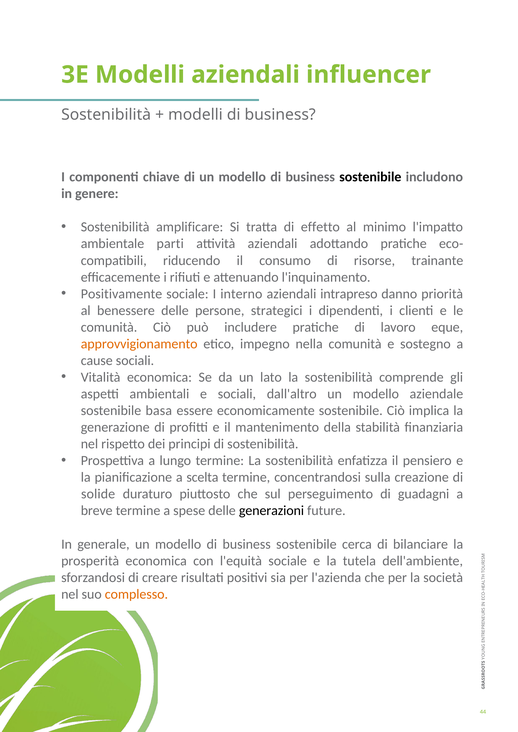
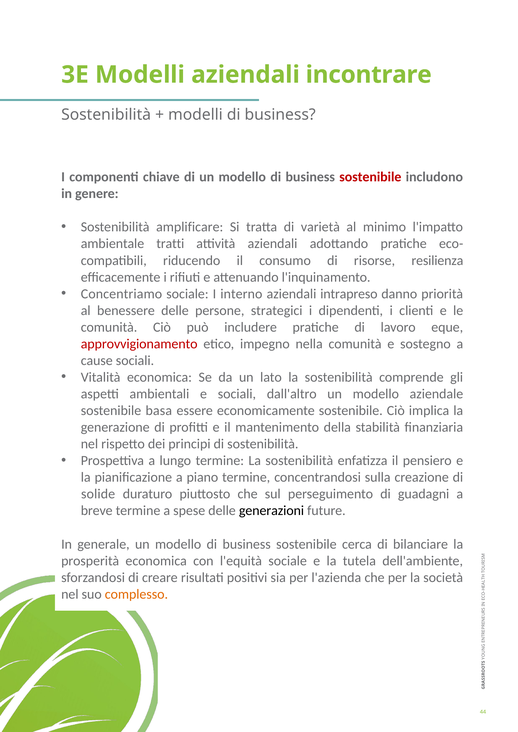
influencer: influencer -> incontrare
sostenibile at (370, 177) colour: black -> red
effetto: effetto -> varietà
parti: parti -> tratti
trainante: trainante -> resilienza
Positivamente: Positivamente -> Concentriamo
approvvigionamento colour: orange -> red
scelta: scelta -> piano
